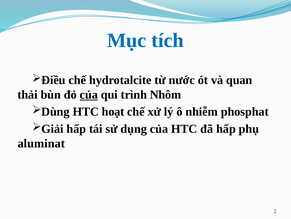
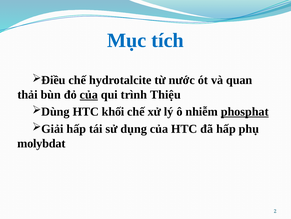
Nhôm: Nhôm -> Thiệu
hoạt: hoạt -> khối
phosphat underline: none -> present
aluminat: aluminat -> molybdat
